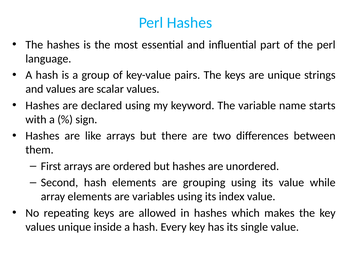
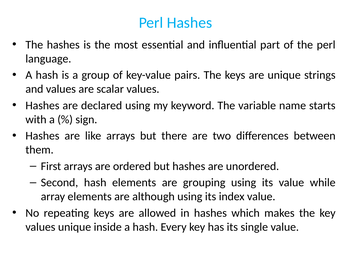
variables: variables -> although
